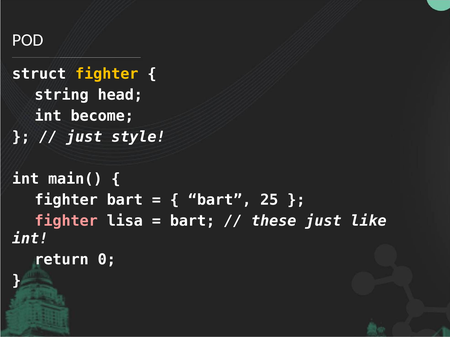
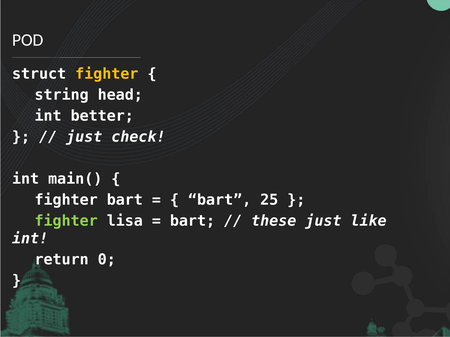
become: become -> better
style: style -> check
fighter at (66, 221) colour: pink -> light green
